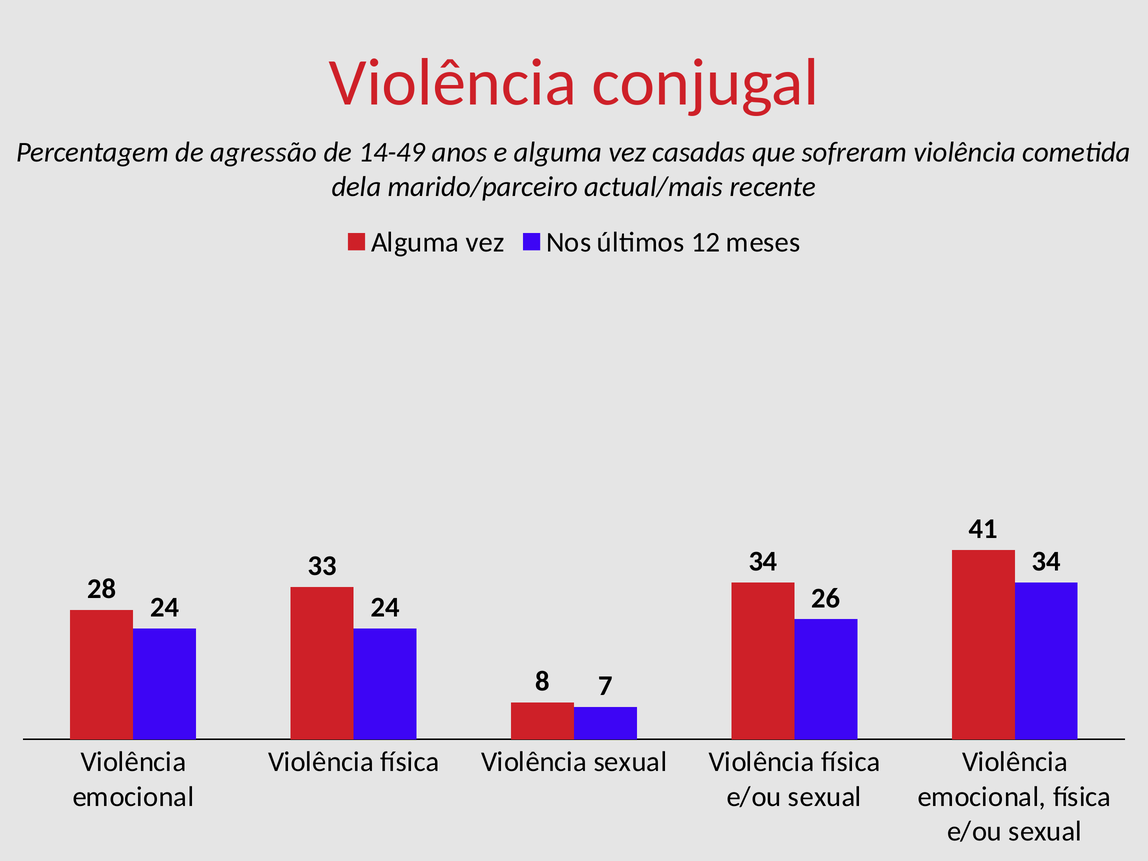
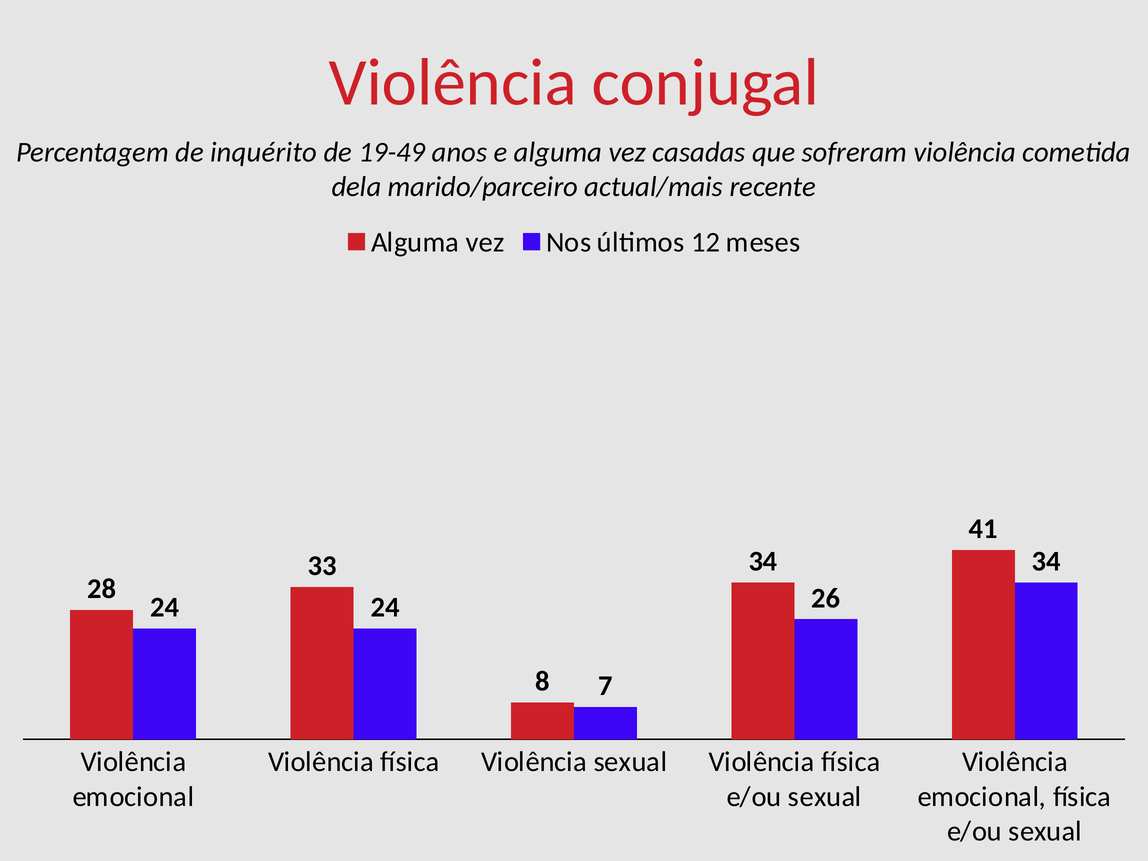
agressão: agressão -> inquérito
14-49: 14-49 -> 19-49
